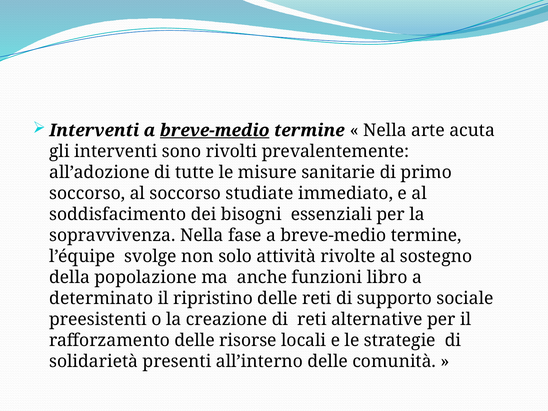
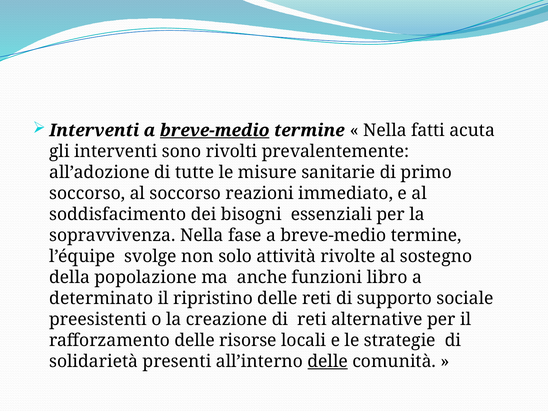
arte: arte -> fatti
studiate: studiate -> reazioni
delle at (328, 361) underline: none -> present
